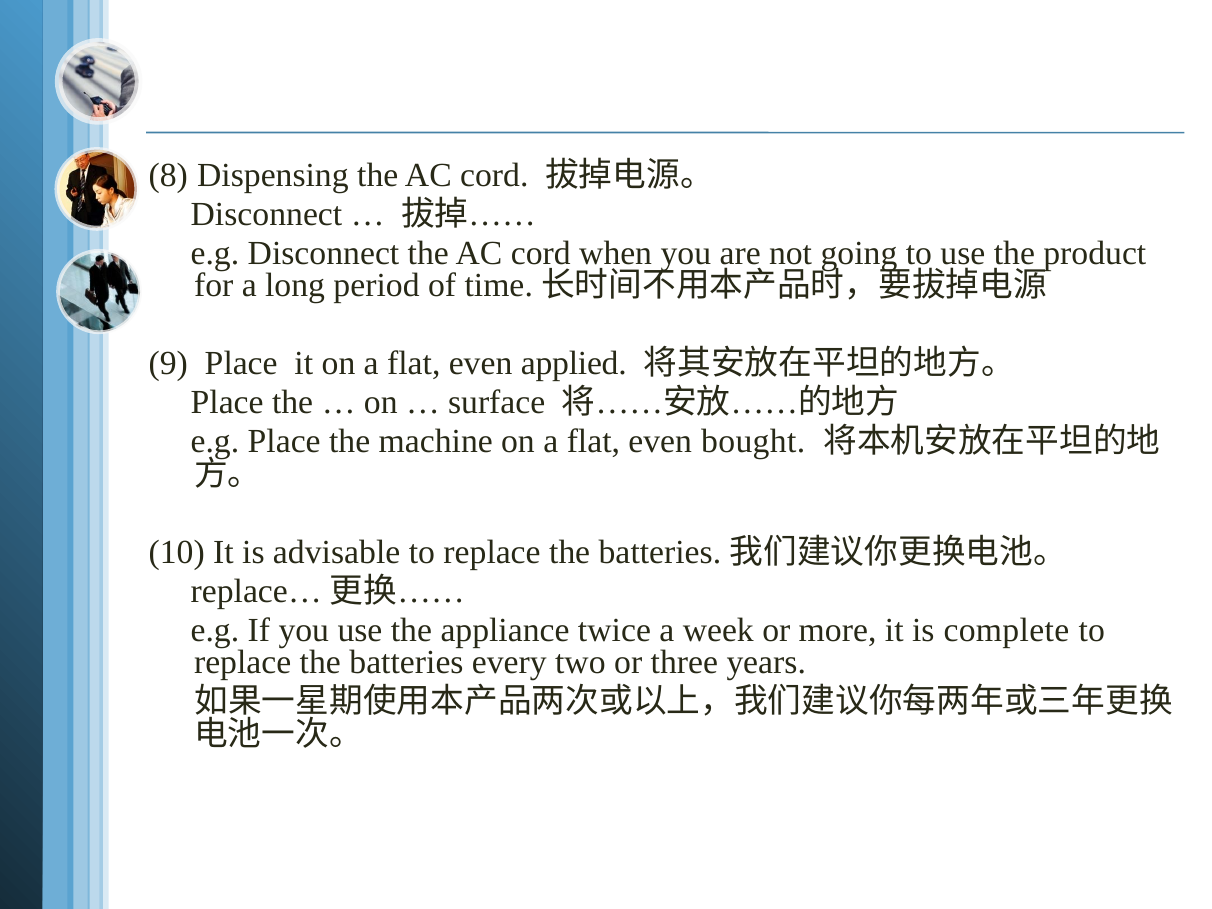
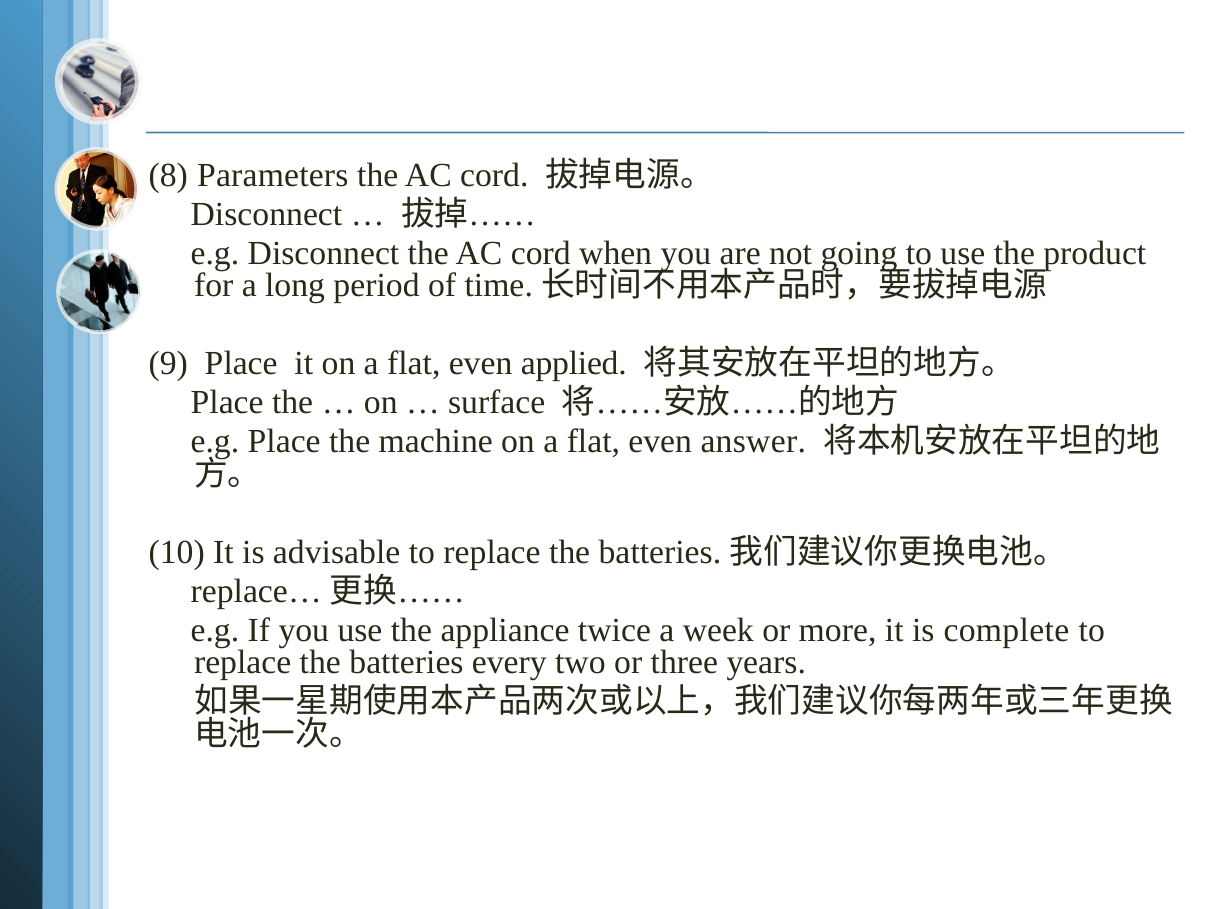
Dispensing: Dispensing -> Parameters
bought: bought -> answer
